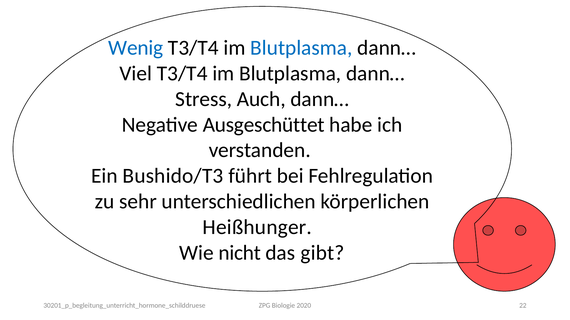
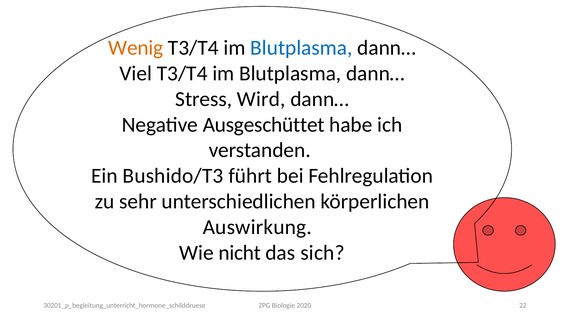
Wenig colour: blue -> orange
Auch: Auch -> Wird
Heißhunger: Heißhunger -> Auswirkung
gibt: gibt -> sich
